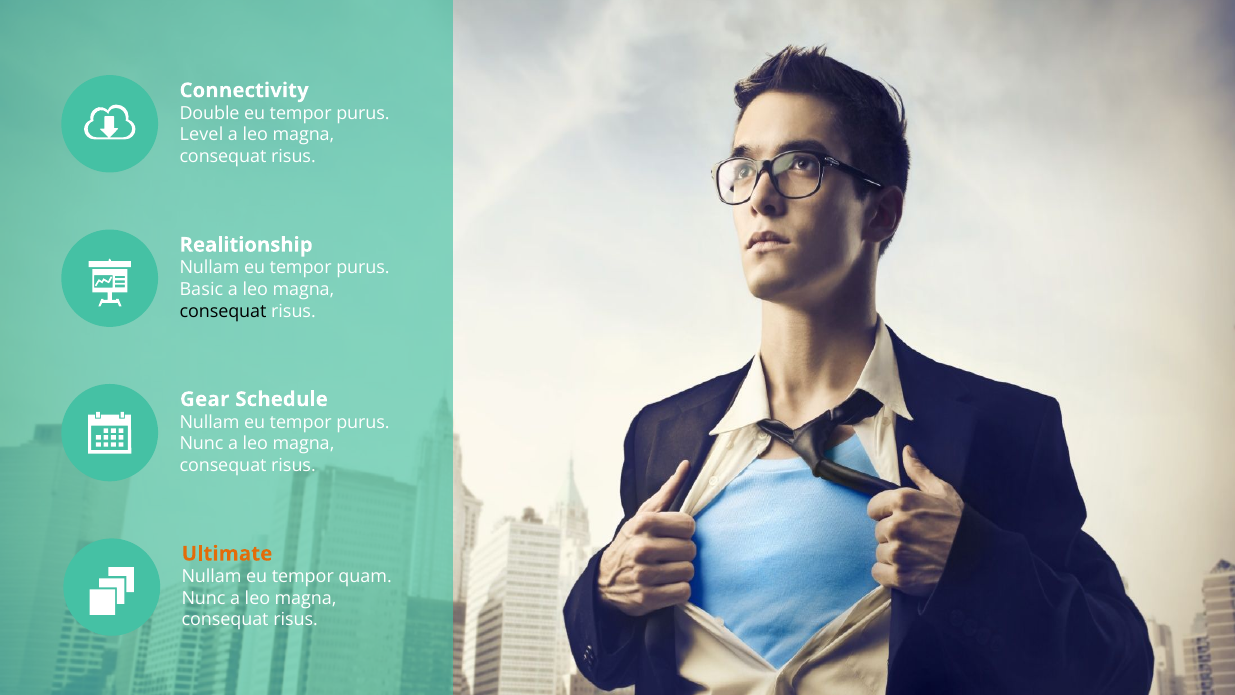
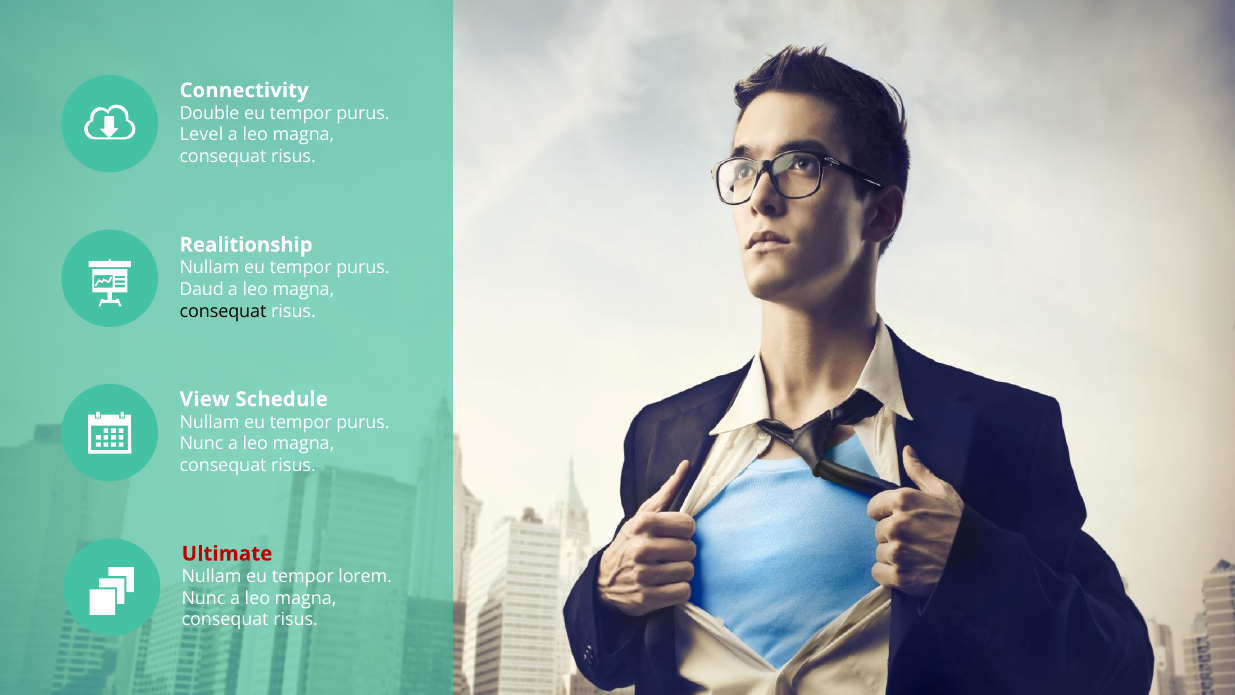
Basic: Basic -> Daud
Gear: Gear -> View
Ultimate colour: orange -> red
quam: quam -> lorem
